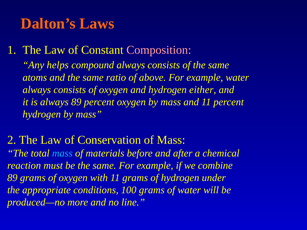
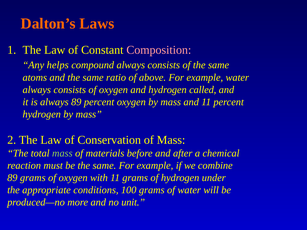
either: either -> called
mass at (62, 153) colour: light blue -> light green
line: line -> unit
